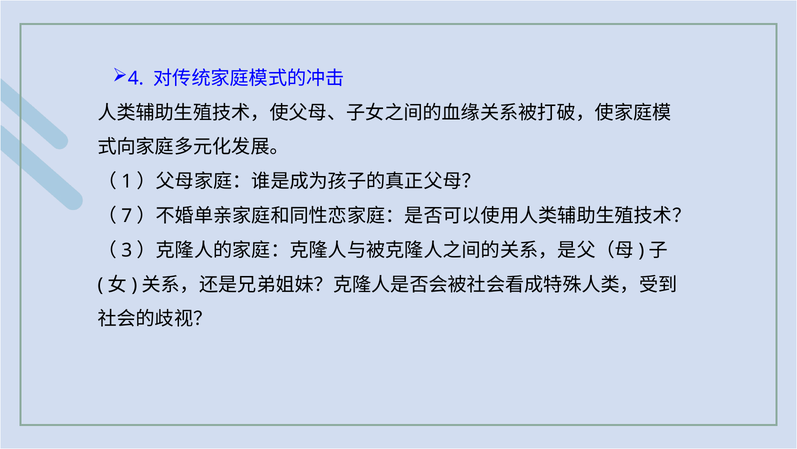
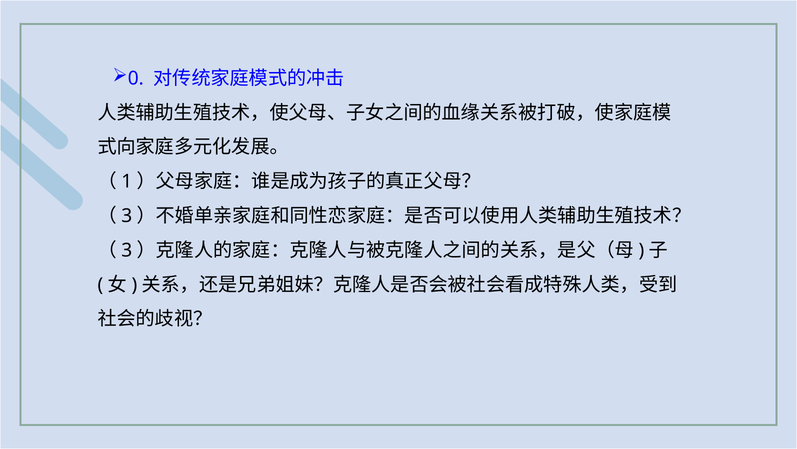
4: 4 -> 0
7 at (127, 216): 7 -> 3
